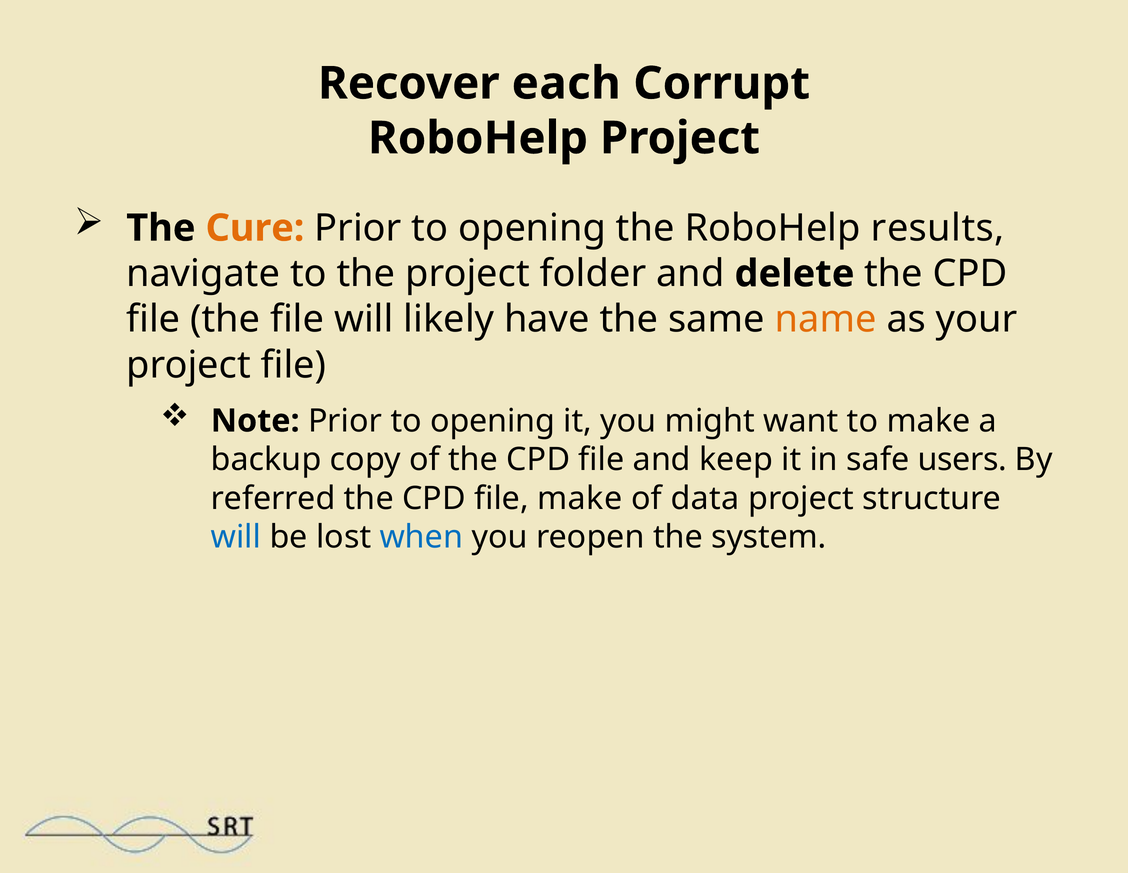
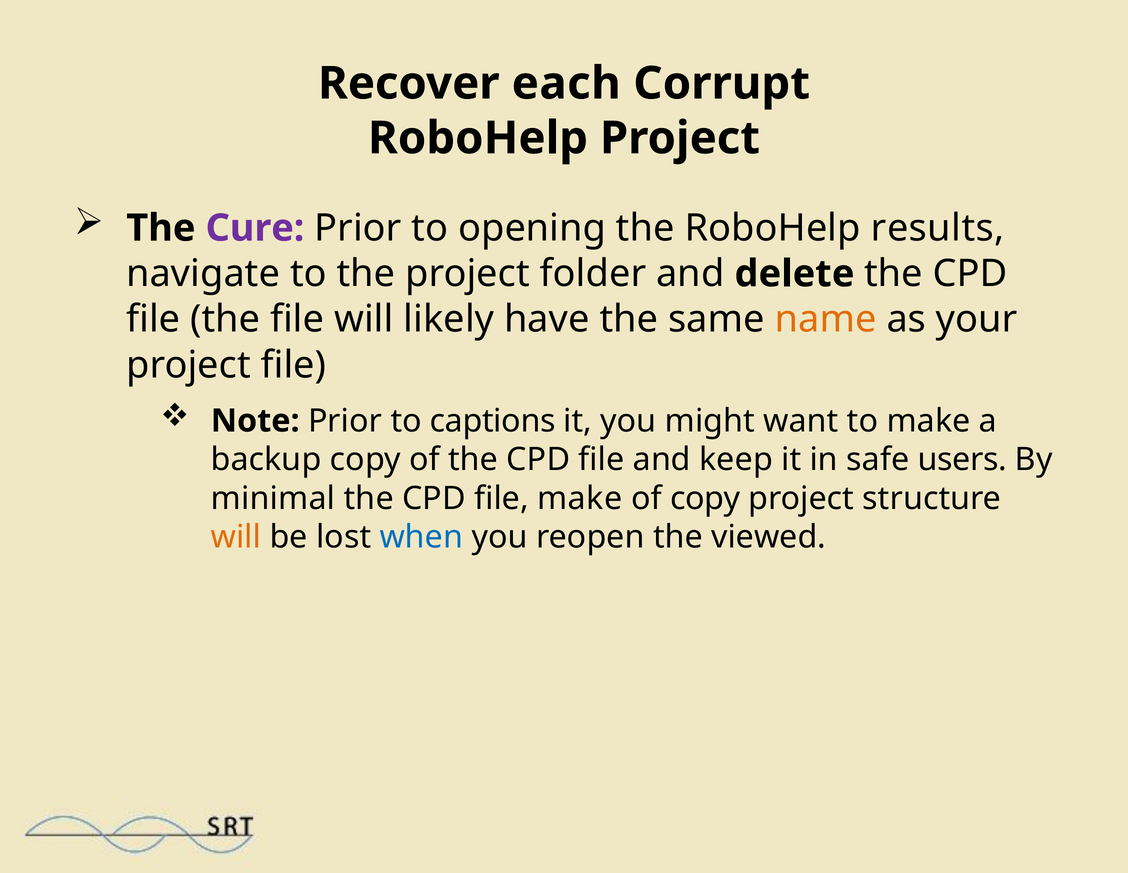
Cure colour: orange -> purple
Note Prior to opening: opening -> captions
referred: referred -> minimal
of data: data -> copy
will at (236, 537) colour: blue -> orange
system: system -> viewed
